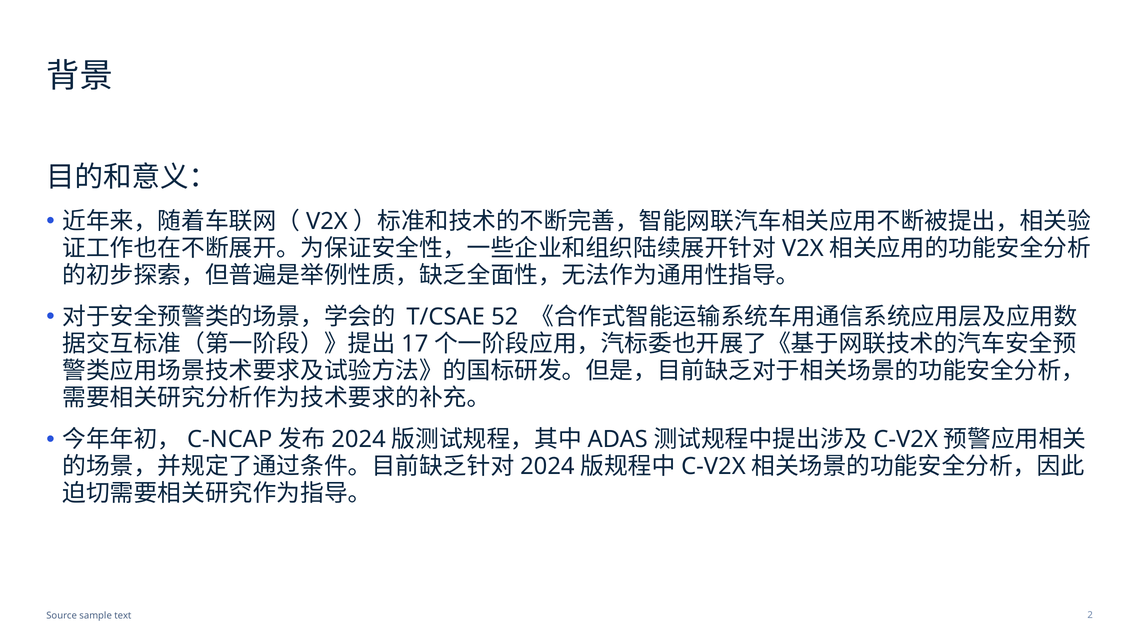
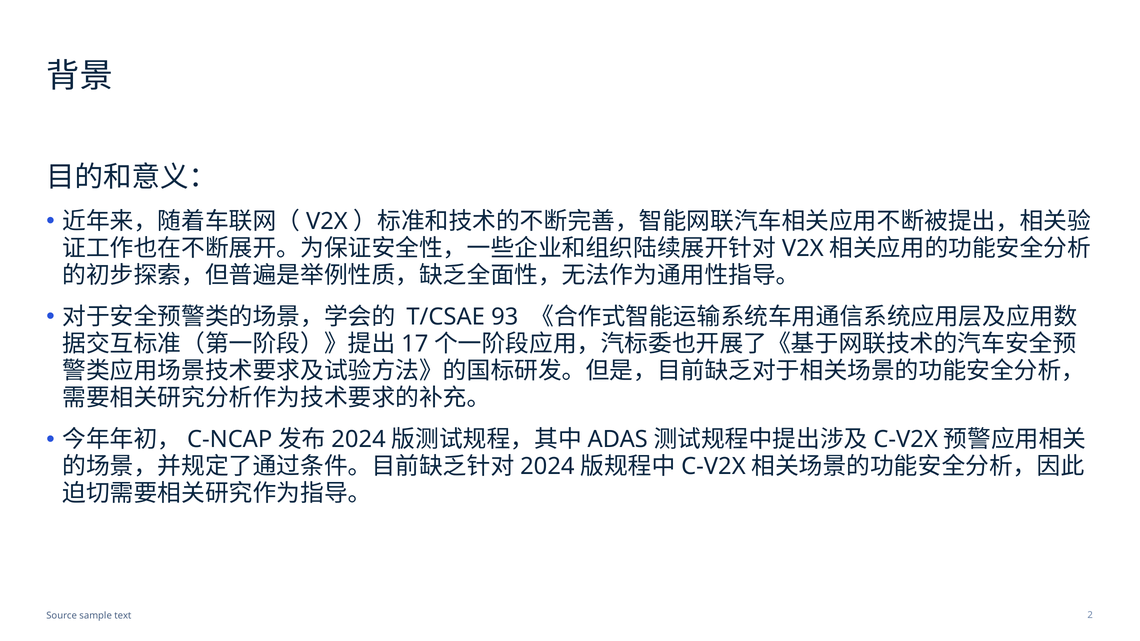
52: 52 -> 93
